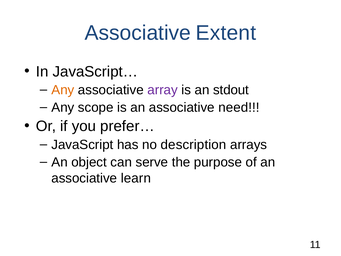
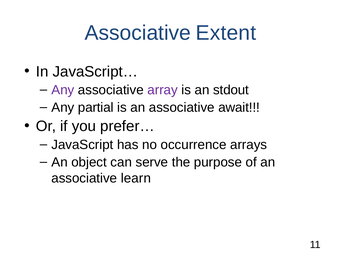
Any at (63, 90) colour: orange -> purple
scope: scope -> partial
need: need -> await
description: description -> occurrence
